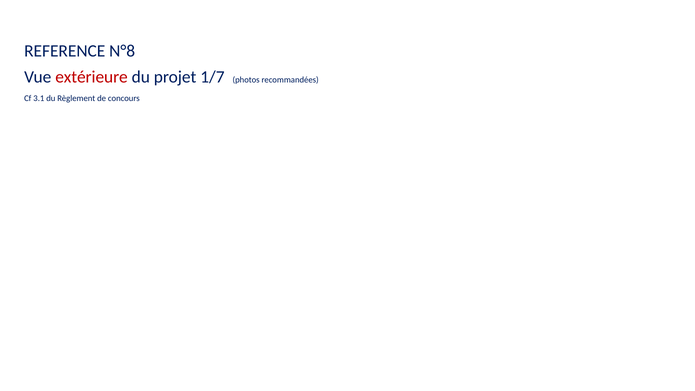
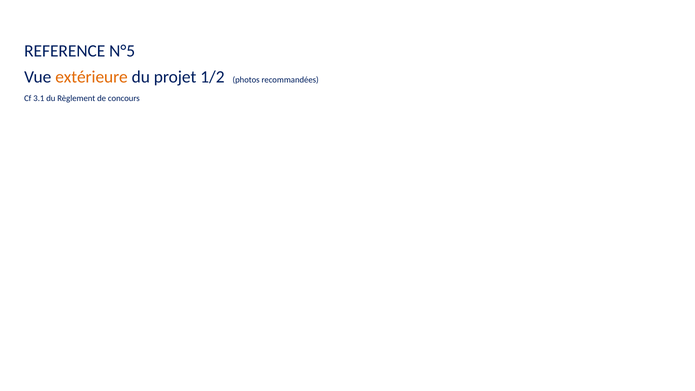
N°8: N°8 -> N°5
extérieure colour: red -> orange
1/7: 1/7 -> 1/2
